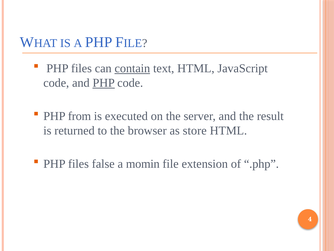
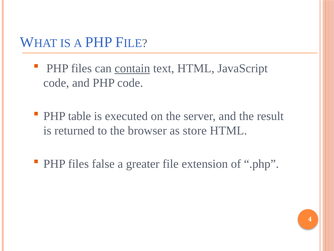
PHP at (104, 83) underline: present -> none
from: from -> table
momin: momin -> greater
